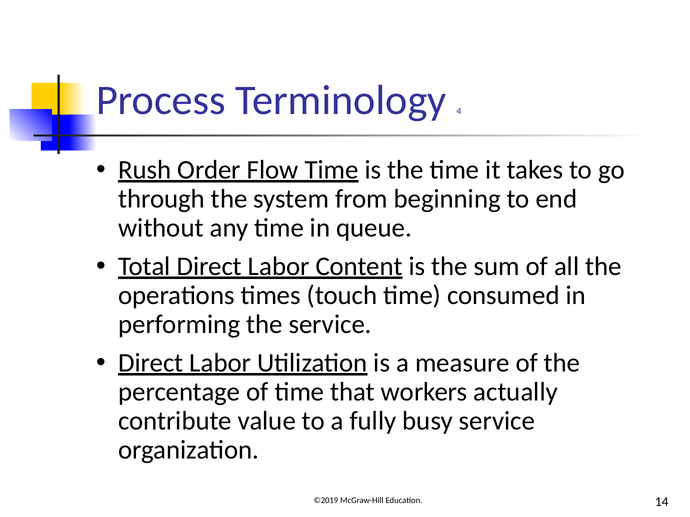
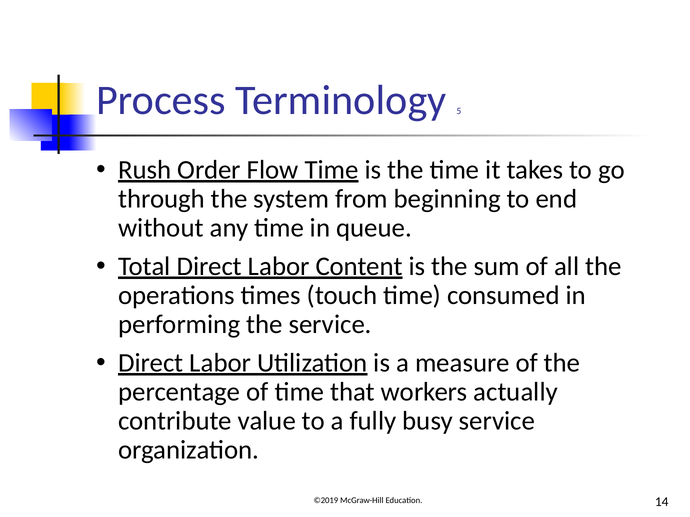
4: 4 -> 5
